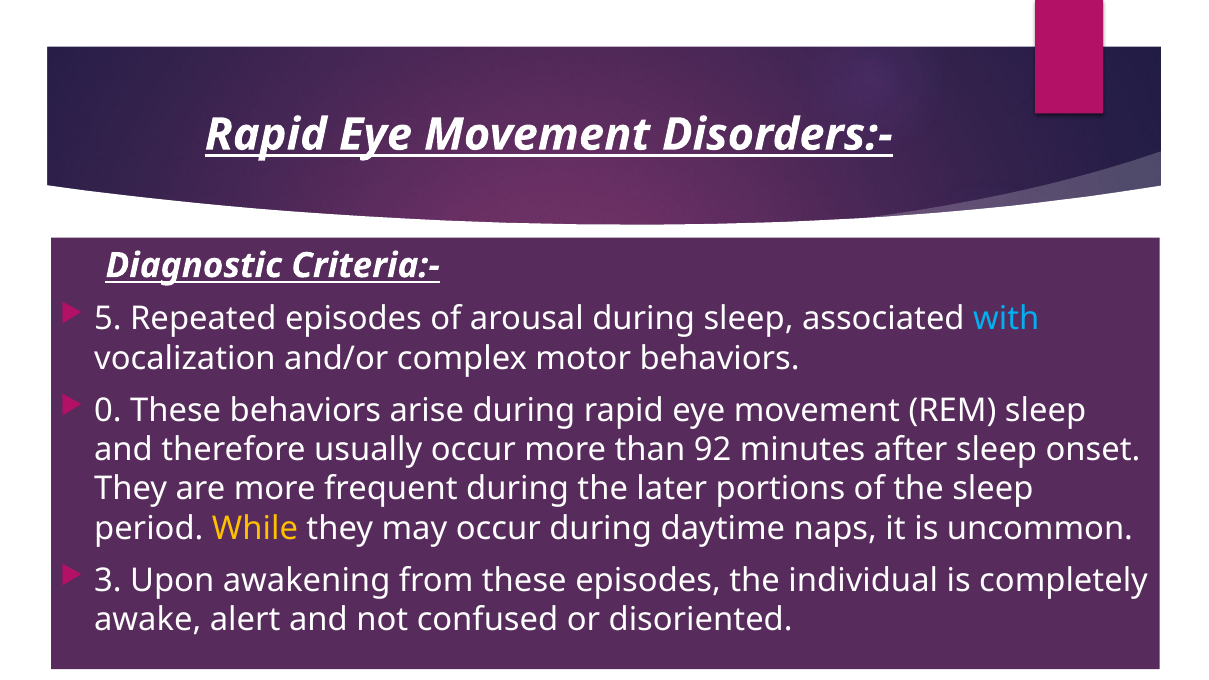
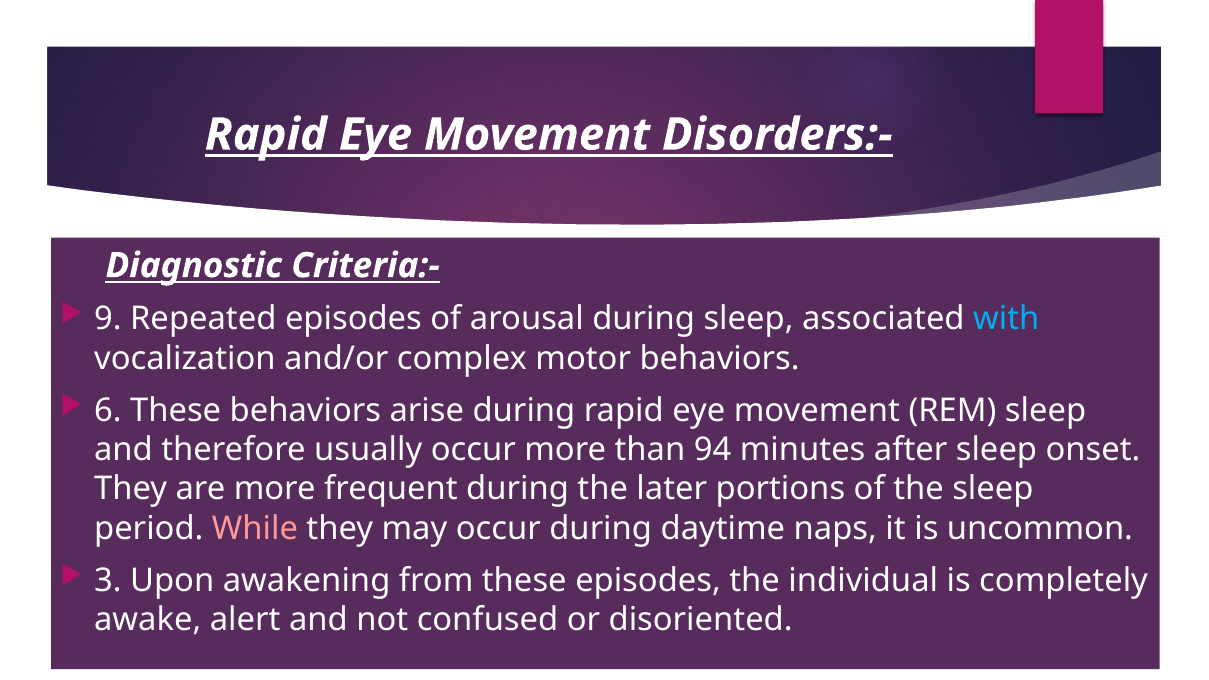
5: 5 -> 9
0: 0 -> 6
92: 92 -> 94
While colour: yellow -> pink
